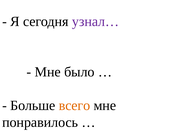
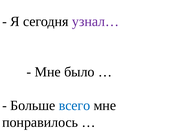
всего colour: orange -> blue
